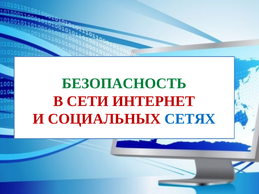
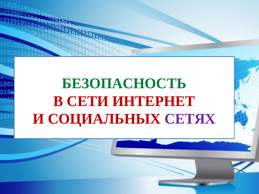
СЕТЯХ colour: blue -> purple
